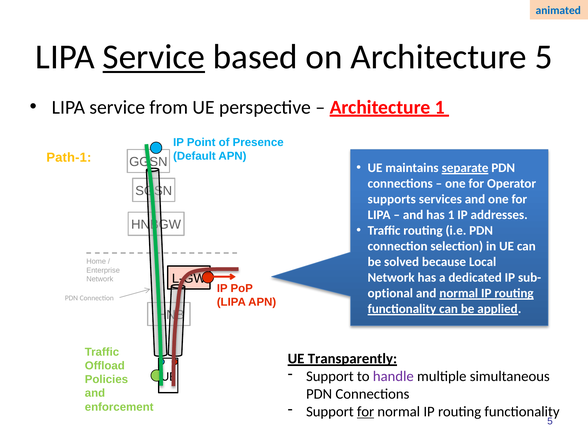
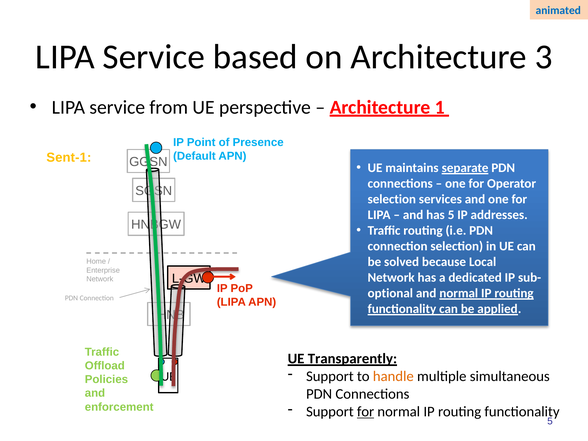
Service at (154, 57) underline: present -> none
Architecture 5: 5 -> 3
Path-1: Path-1 -> Sent-1
supports at (392, 199): supports -> selection
has 1: 1 -> 5
handle colour: purple -> orange
